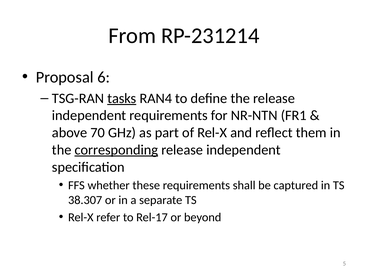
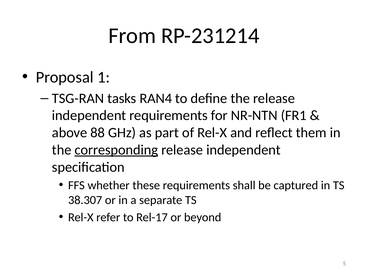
6: 6 -> 1
tasks underline: present -> none
70: 70 -> 88
